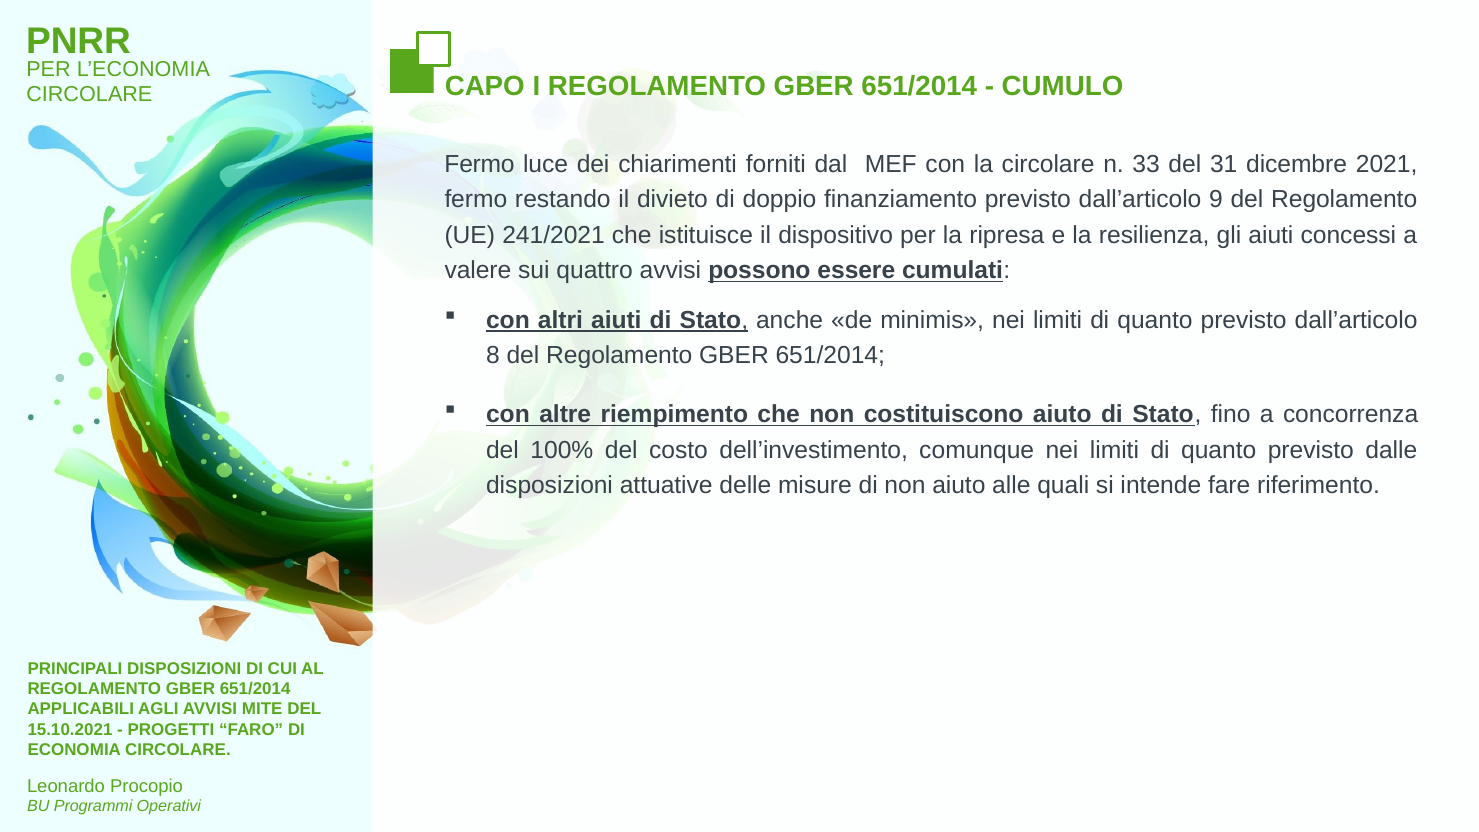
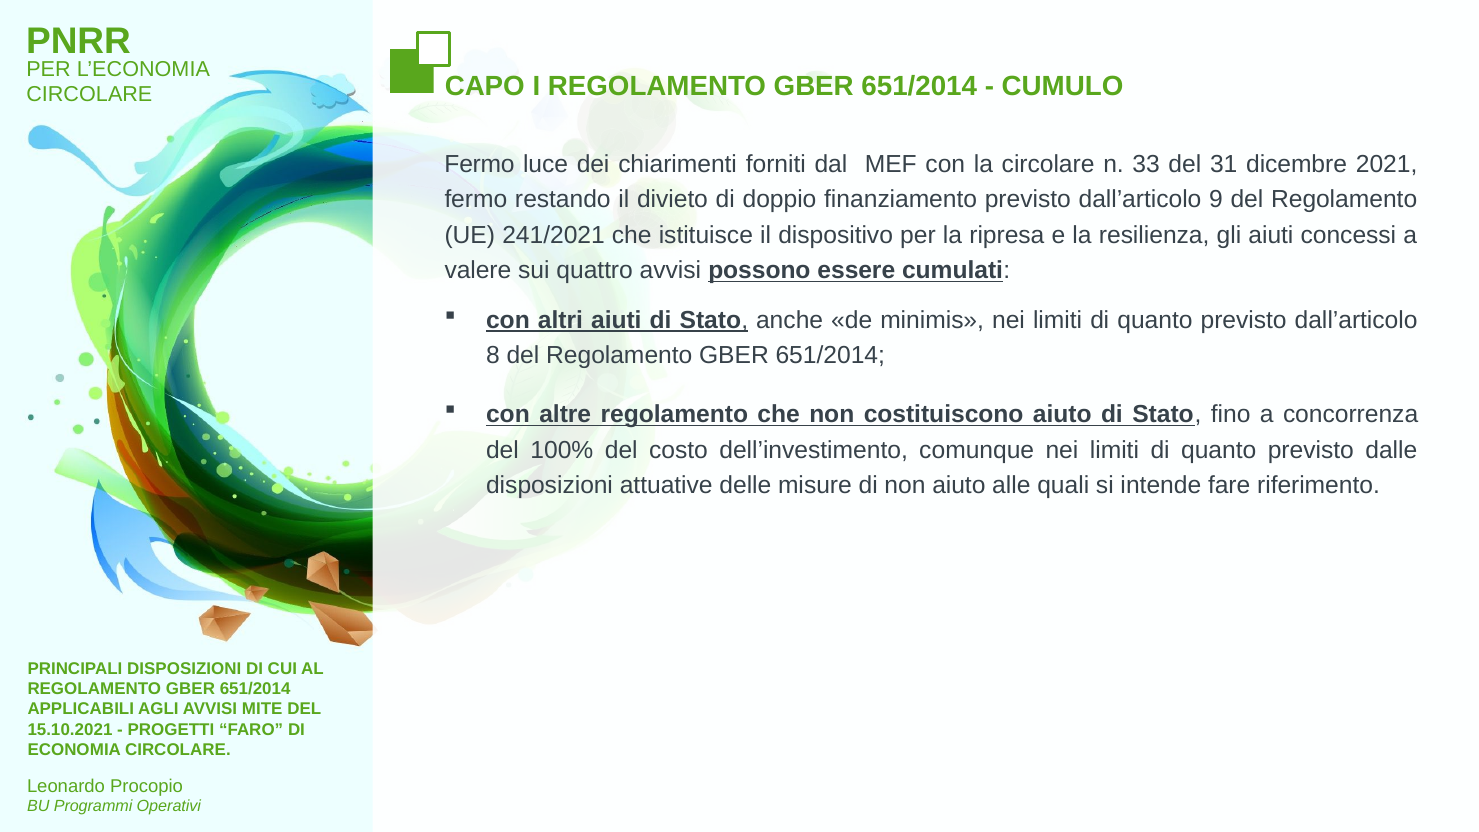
altre riempimento: riempimento -> regolamento
